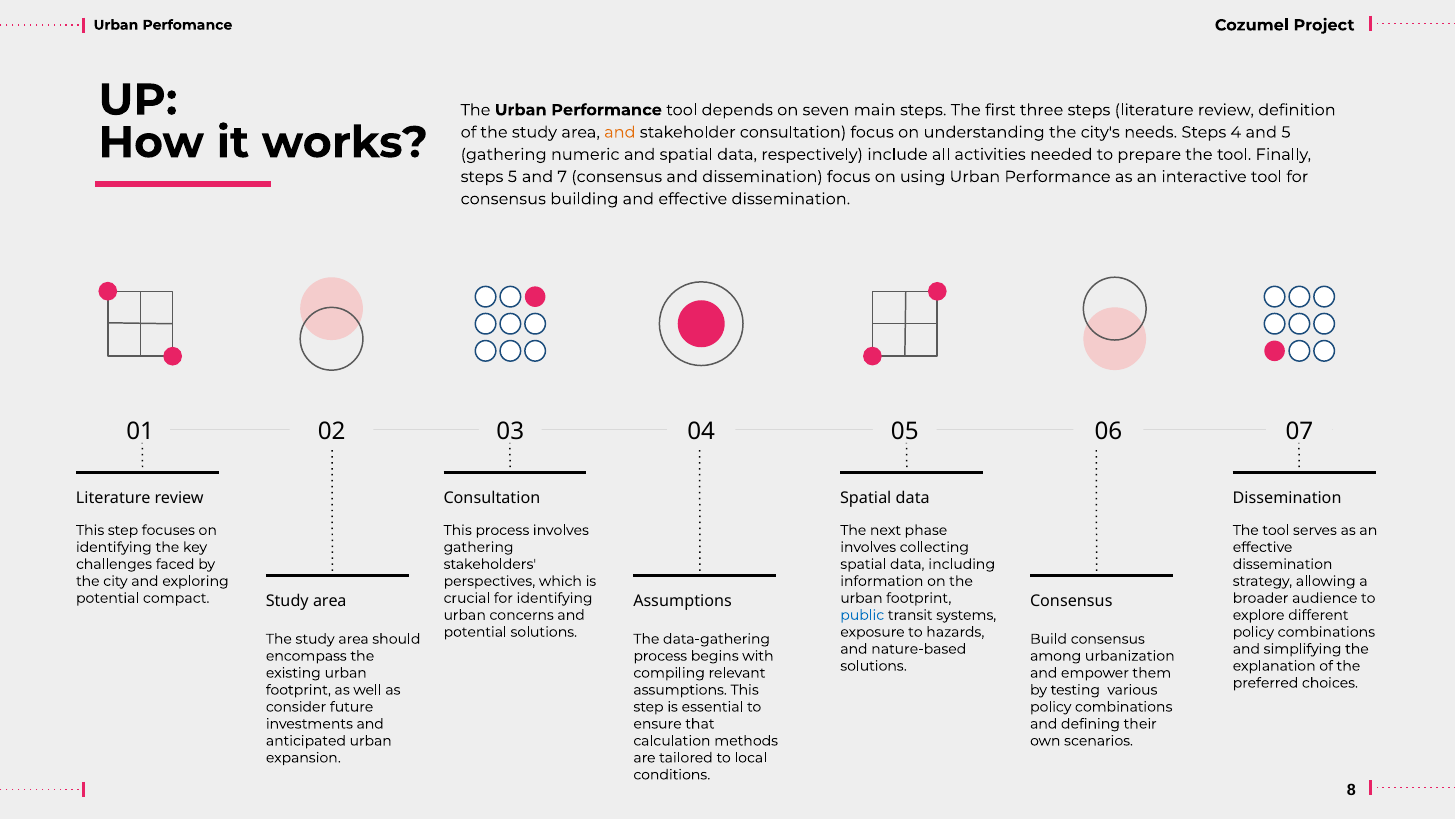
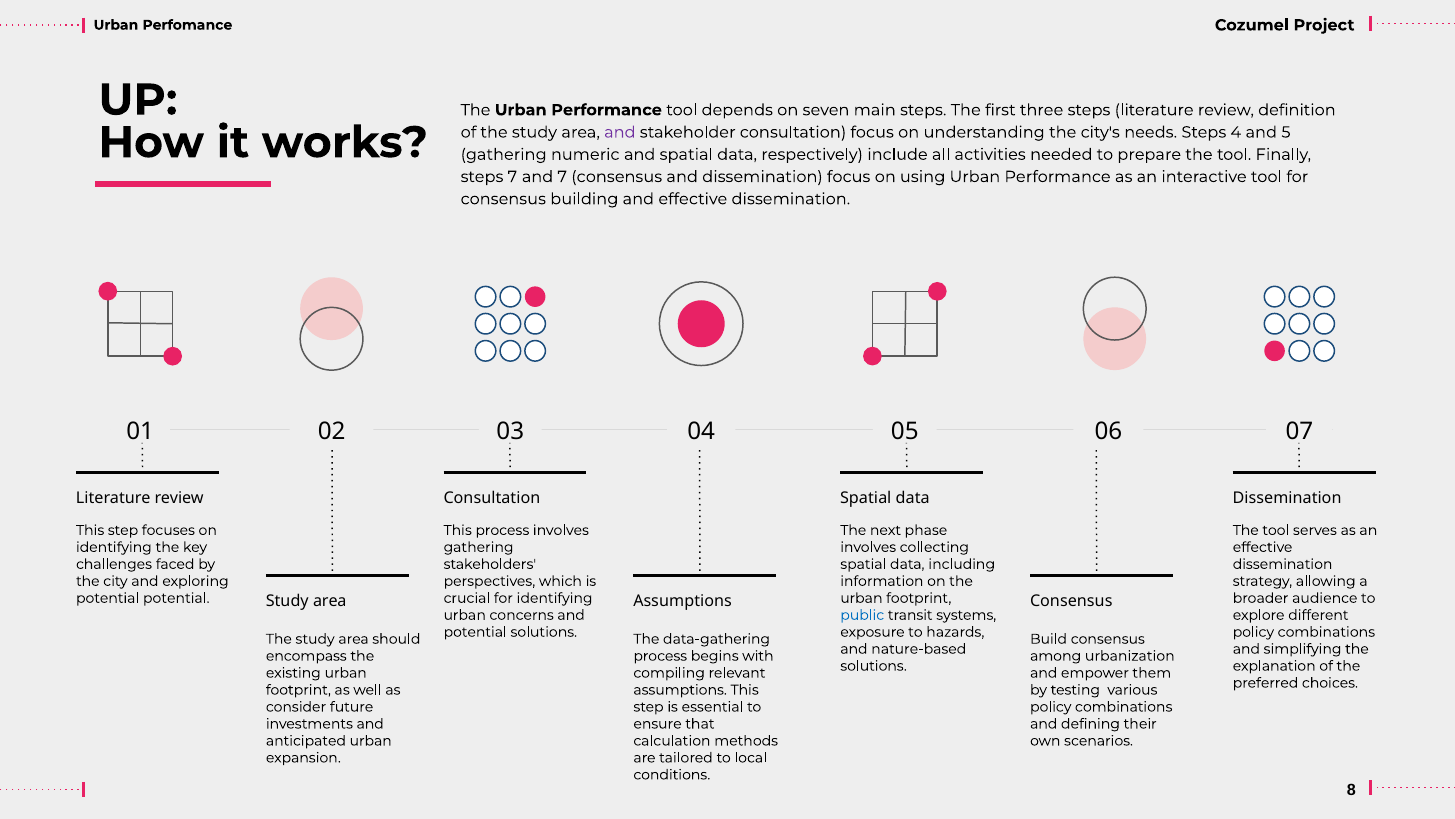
and at (620, 132) colour: orange -> purple
steps 5: 5 -> 7
potential compact: compact -> potential
